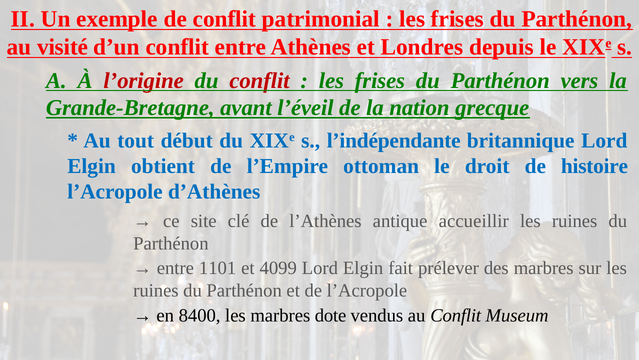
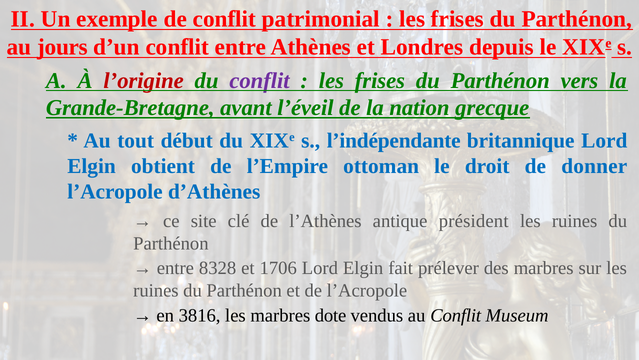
visité: visité -> jours
conflit at (259, 80) colour: red -> purple
histoire: histoire -> donner
accueillir: accueillir -> président
1101: 1101 -> 8328
4099: 4099 -> 1706
8400: 8400 -> 3816
